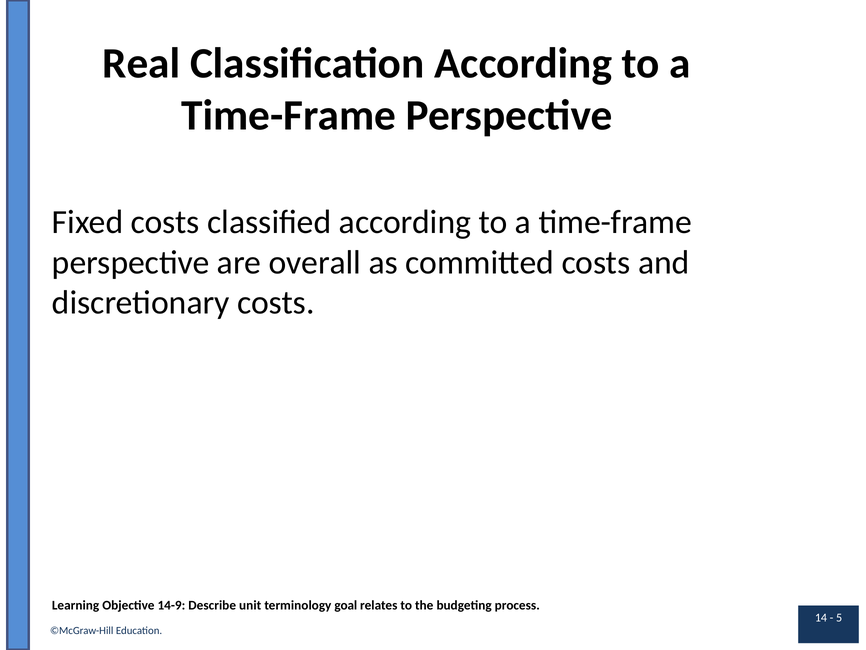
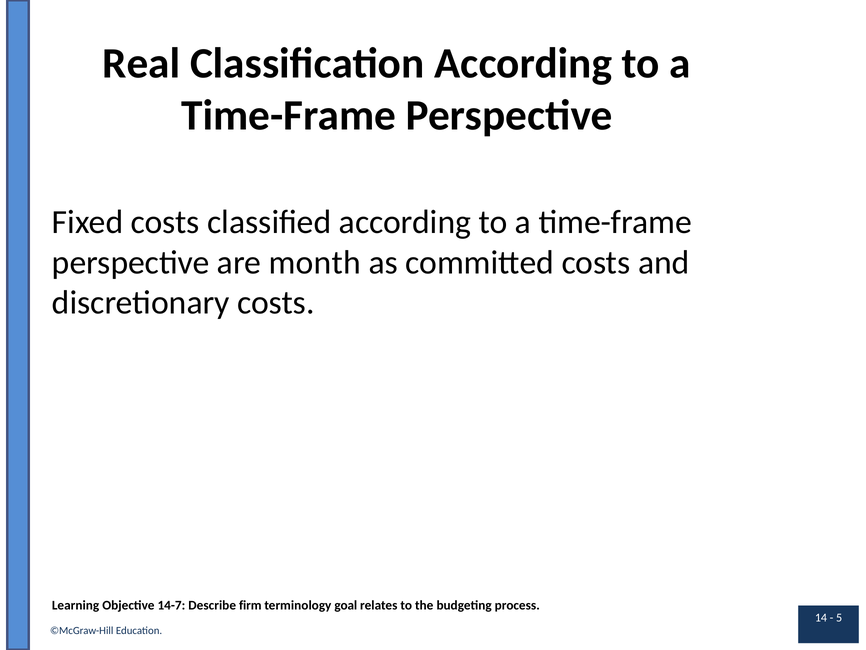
overall: overall -> month
14-9: 14-9 -> 14-7
unit: unit -> firm
